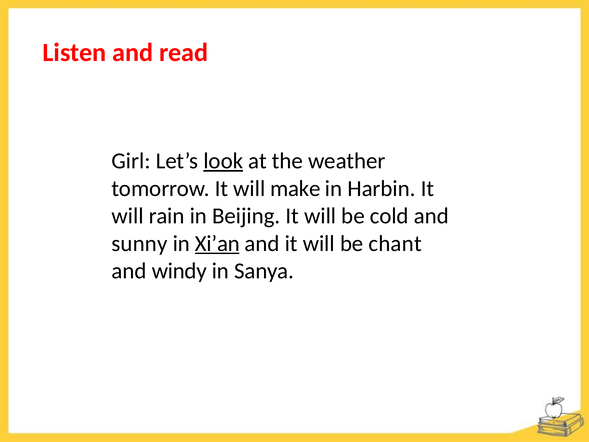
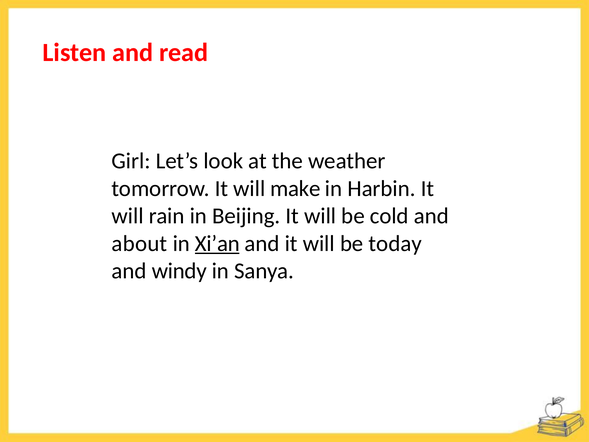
look underline: present -> none
sunny: sunny -> about
chant: chant -> today
